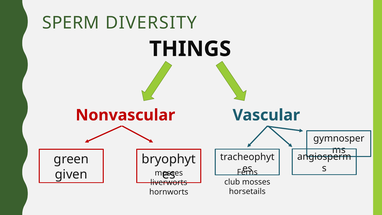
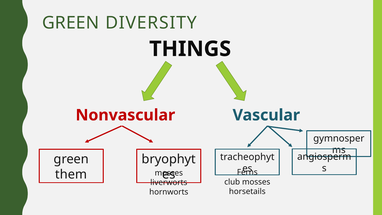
SPERM at (71, 23): SPERM -> GREEN
given: given -> them
